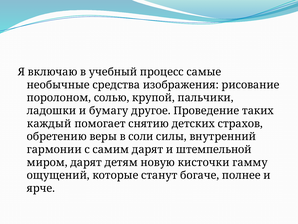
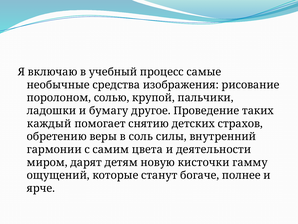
соли: соли -> соль
самим дарят: дарят -> цвета
штемпельной: штемпельной -> деятельности
